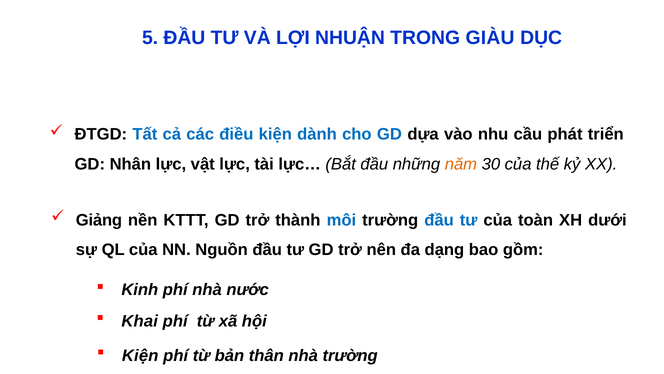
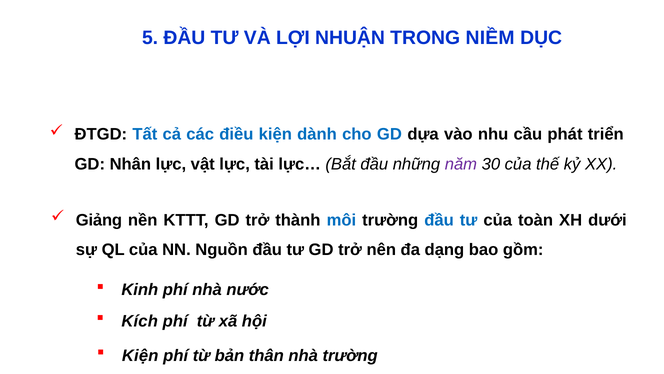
GIÀU: GIÀU -> NIỀM
năm colour: orange -> purple
Khai: Khai -> Kích
